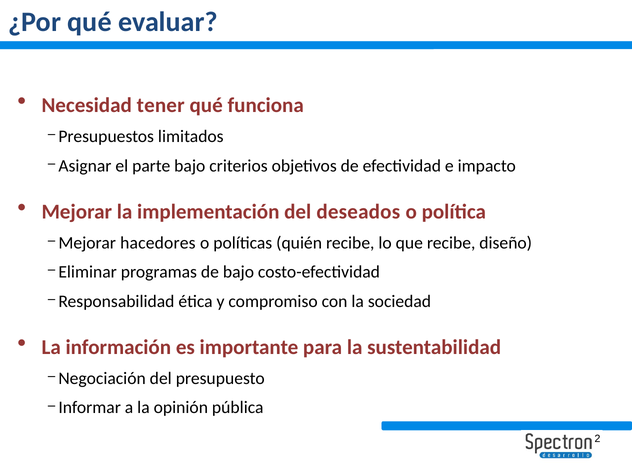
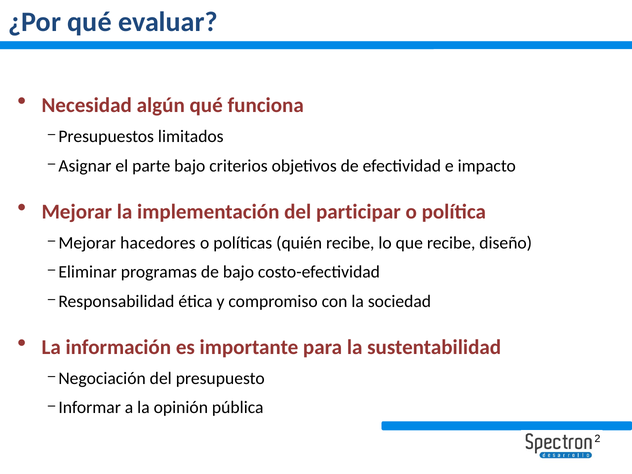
tener: tener -> algún
deseados: deseados -> participar
